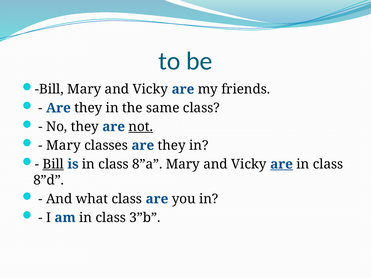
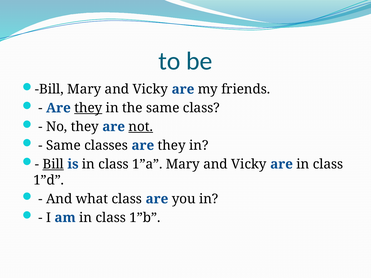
they at (88, 108) underline: none -> present
Mary at (63, 146): Mary -> Same
8”a: 8”a -> 1”a
are at (282, 164) underline: present -> none
8”d: 8”d -> 1”d
3”b: 3”b -> 1”b
